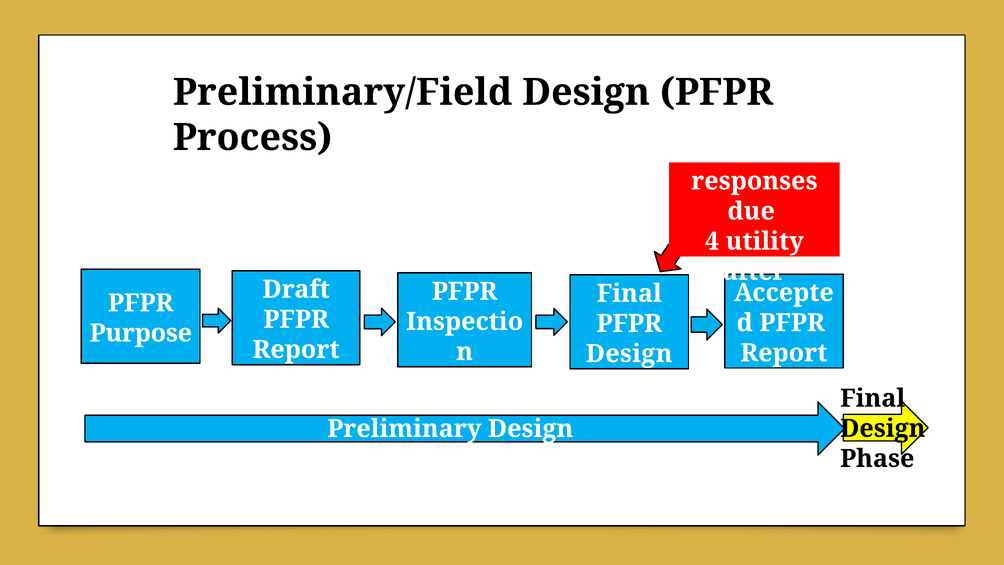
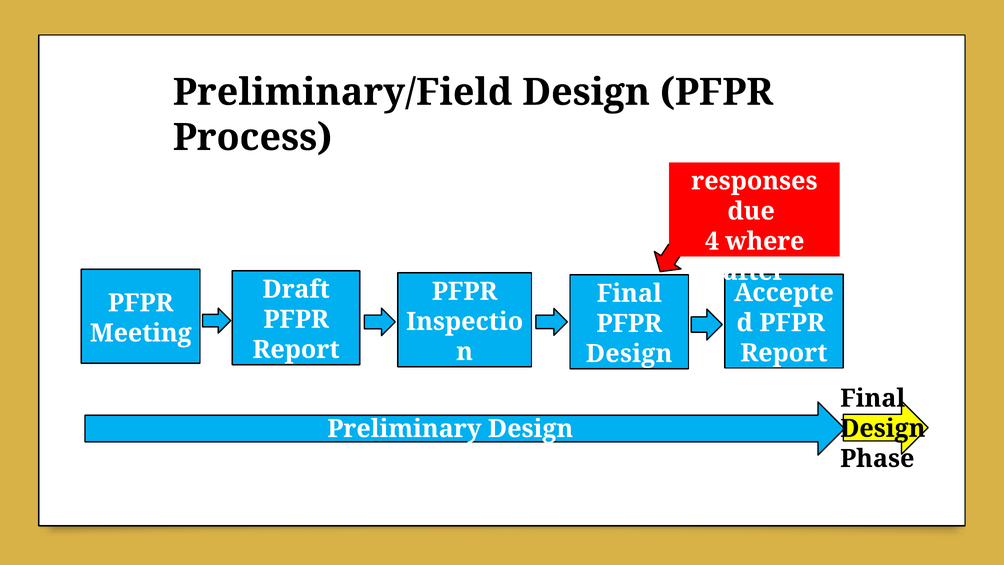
utility: utility -> where
Purpose: Purpose -> Meeting
